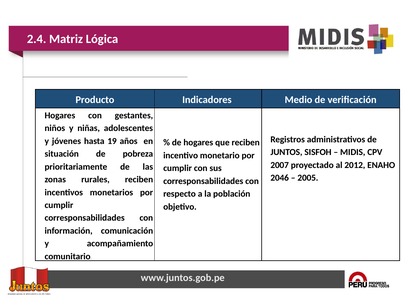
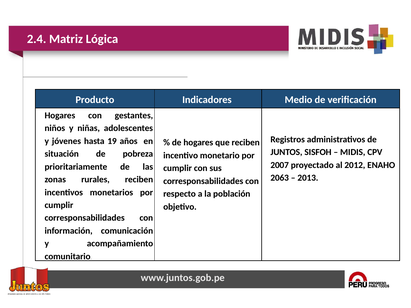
2046: 2046 -> 2063
2005: 2005 -> 2013
